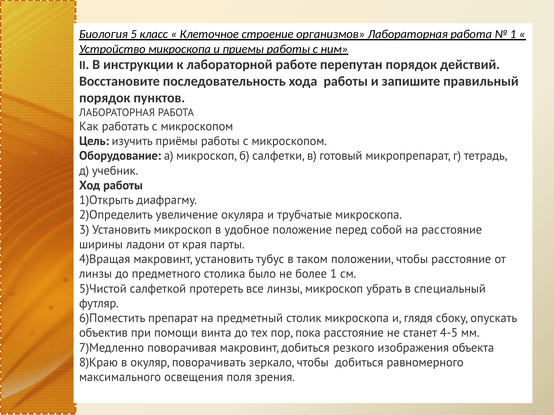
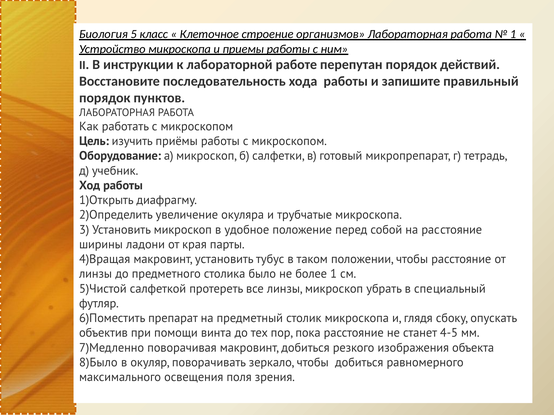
8)Краю: 8)Краю -> 8)Было
